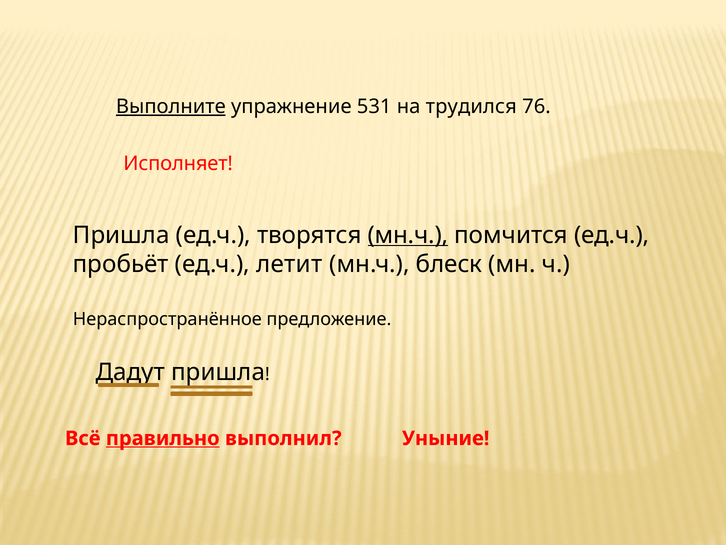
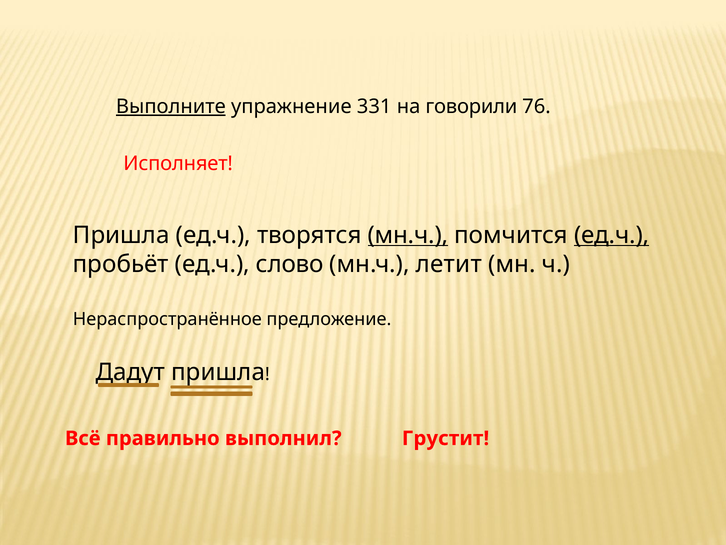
531: 531 -> 331
трудился: трудился -> говорили
ед.ч at (612, 235) underline: none -> present
летит: летит -> слово
блеск: блеск -> летит
правильно underline: present -> none
Уныние: Уныние -> Грустит
